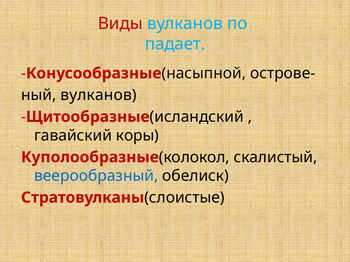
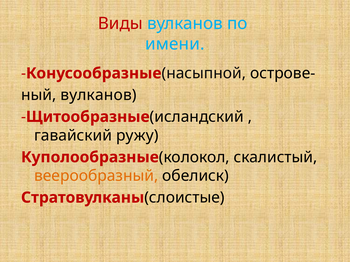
падает: падает -> имени
коры: коры -> ружу
веерообразный colour: blue -> orange
